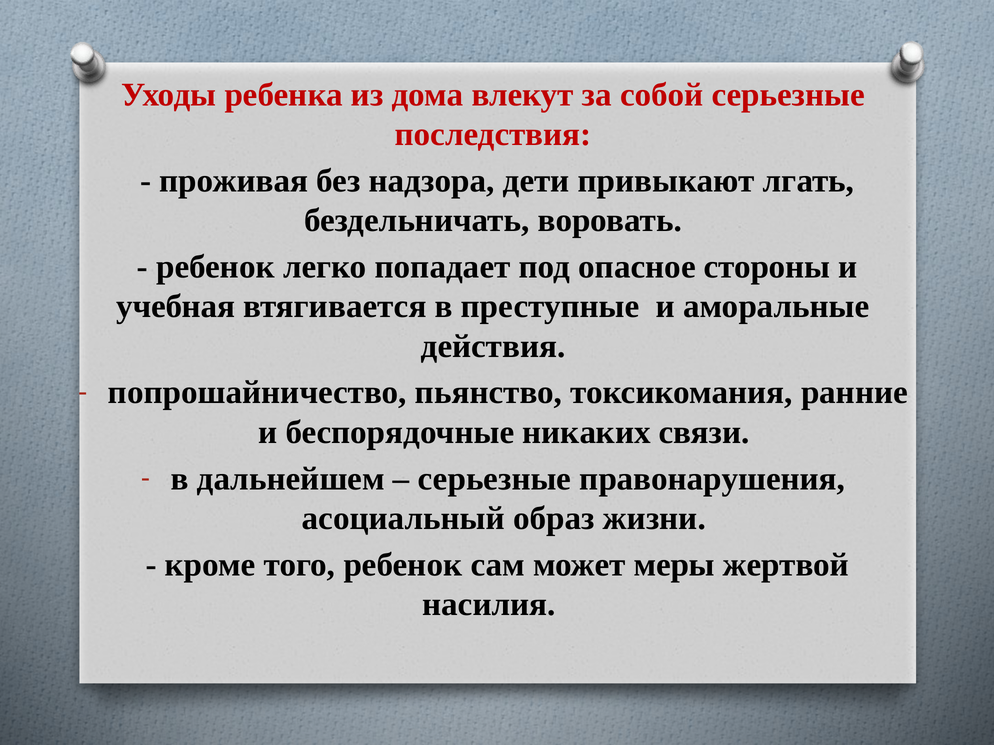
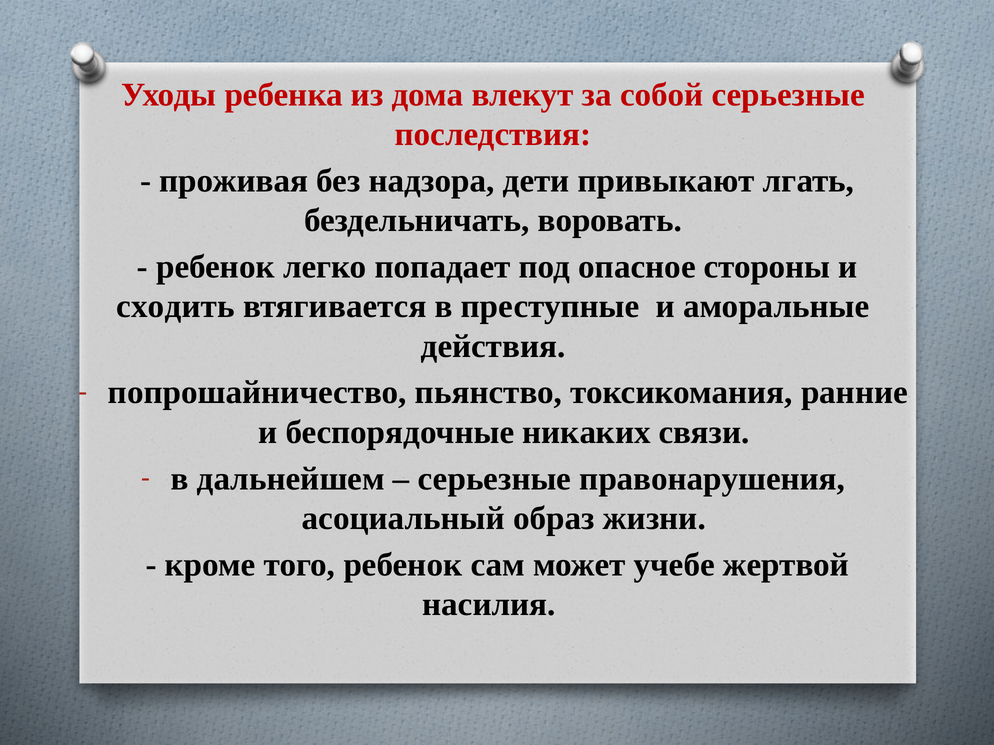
учебная: учебная -> сходить
меры: меры -> учебе
